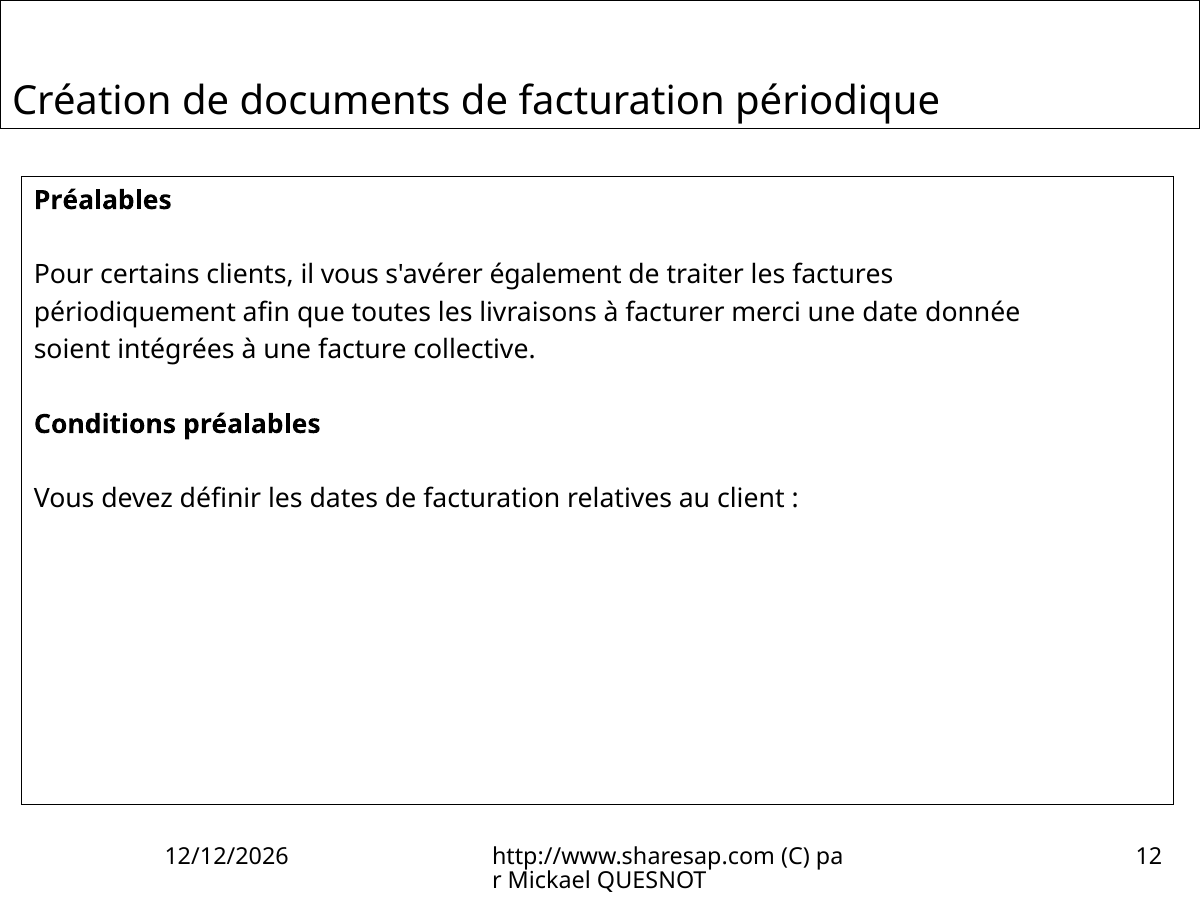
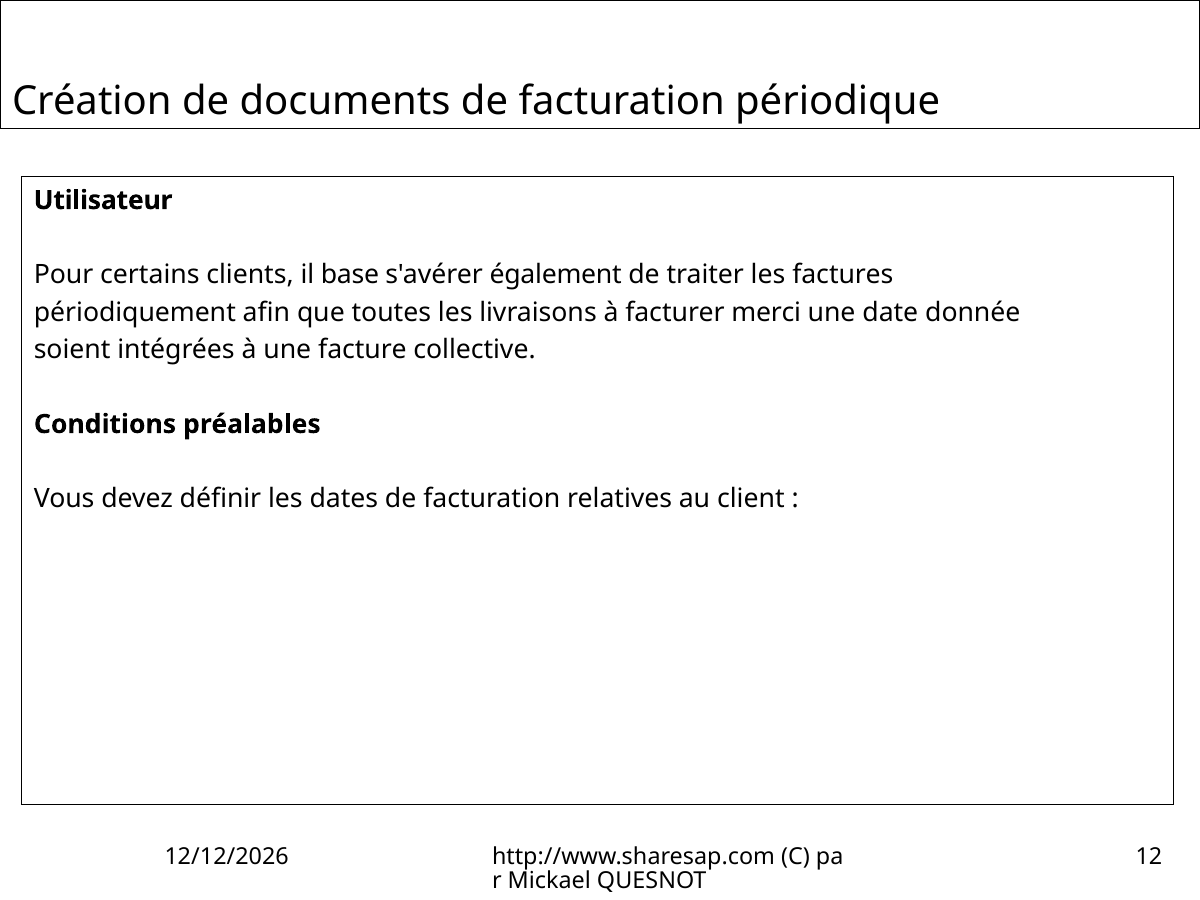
Préalables at (103, 200): Préalables -> Utilisateur
il vous: vous -> base
